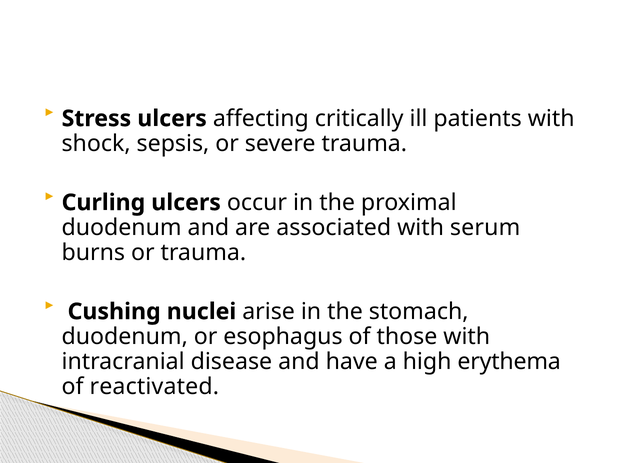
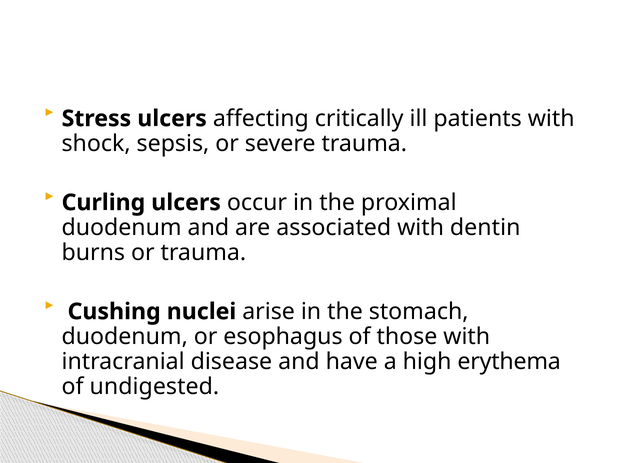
serum: serum -> dentin
reactivated: reactivated -> undigested
